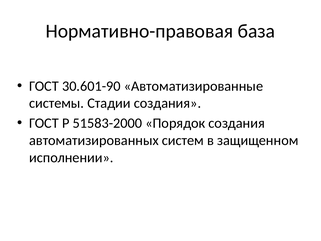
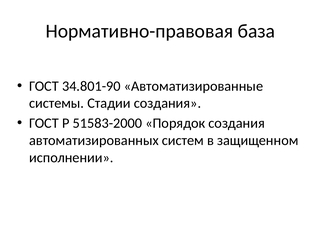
30.601-90: 30.601-90 -> 34.801-90
